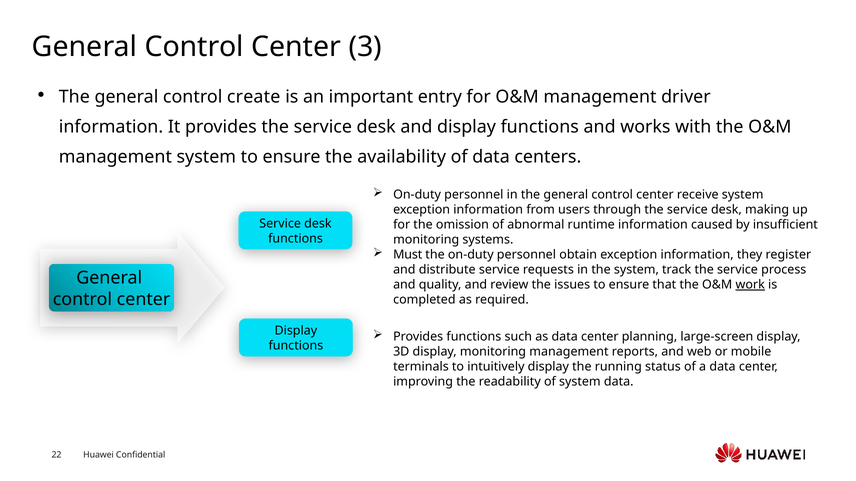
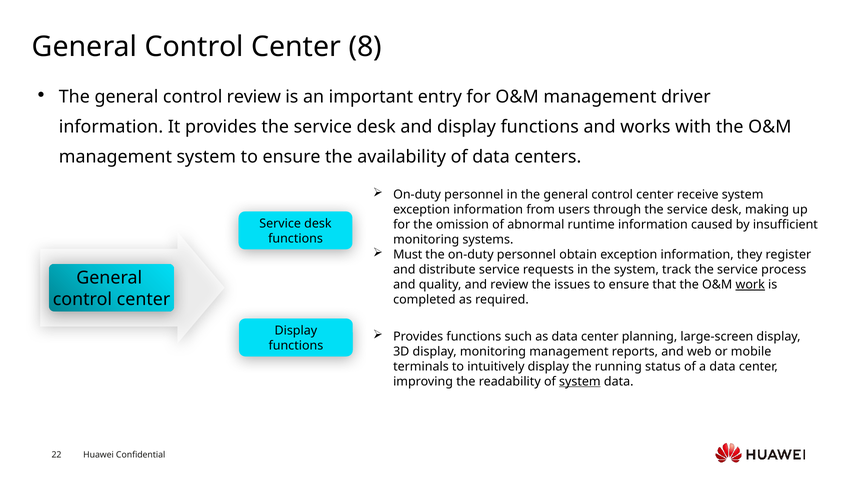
3: 3 -> 8
control create: create -> review
system at (580, 382) underline: none -> present
